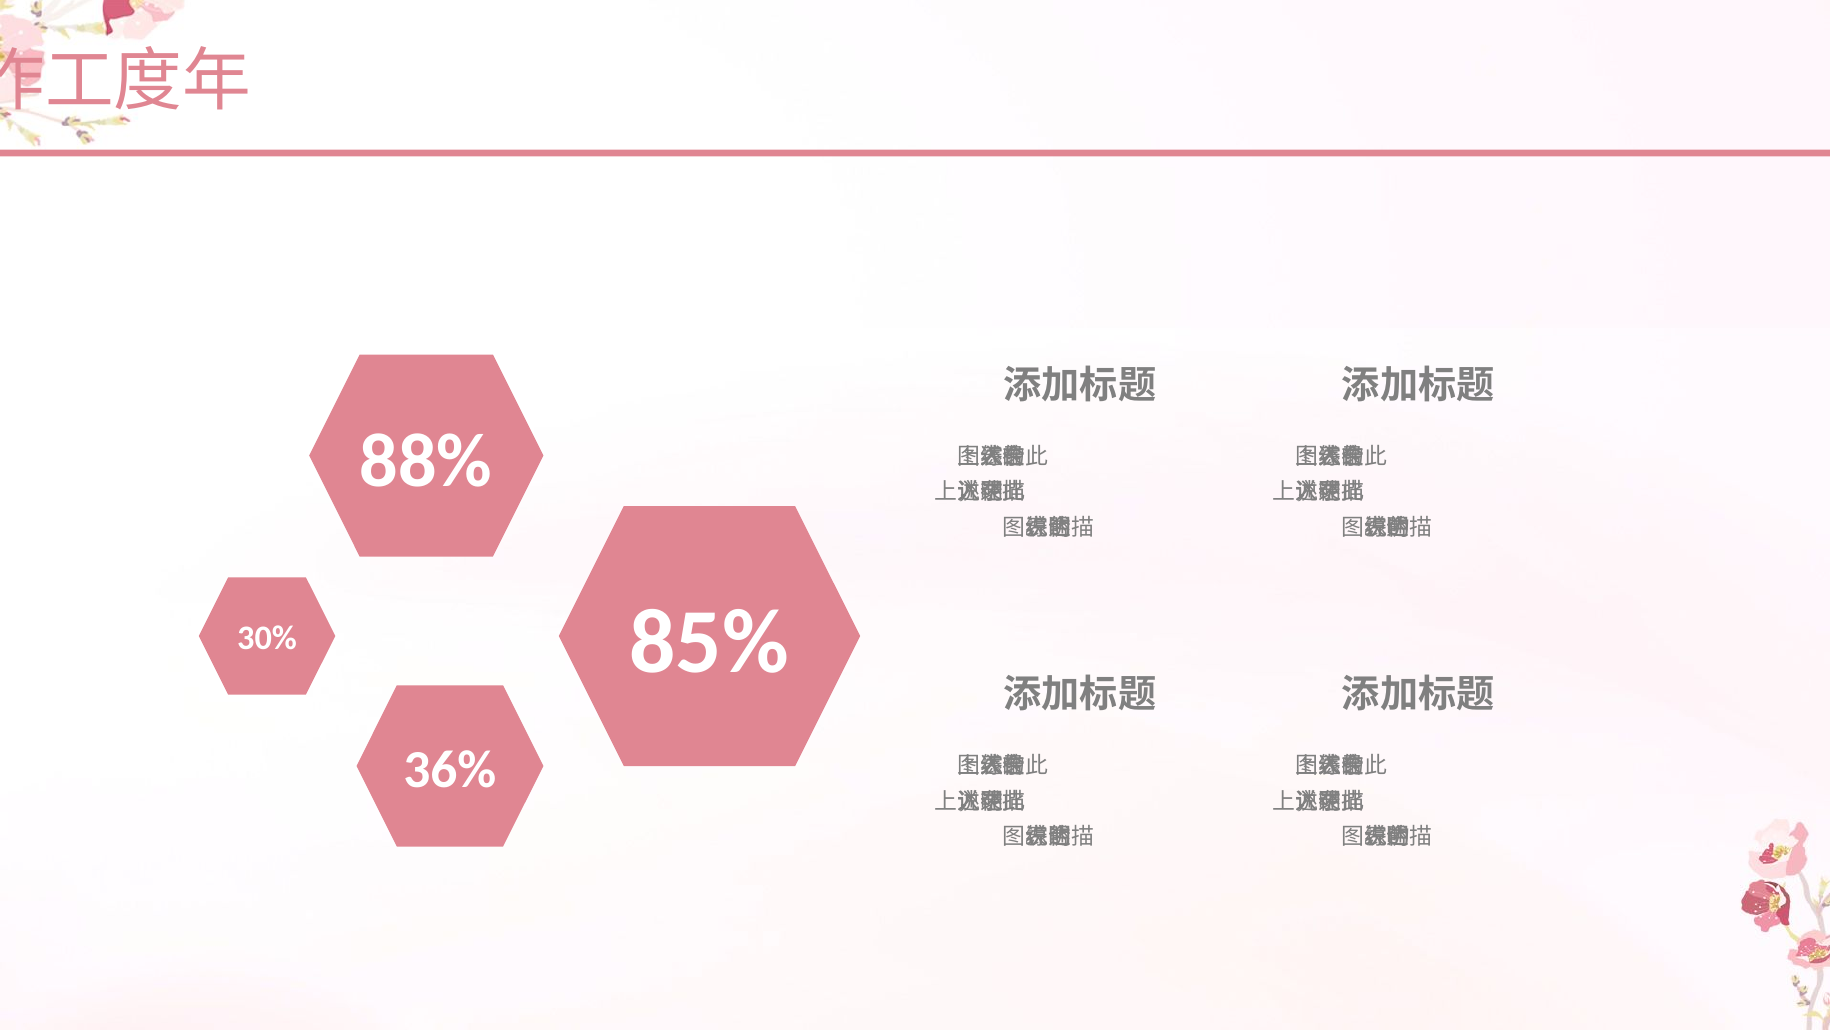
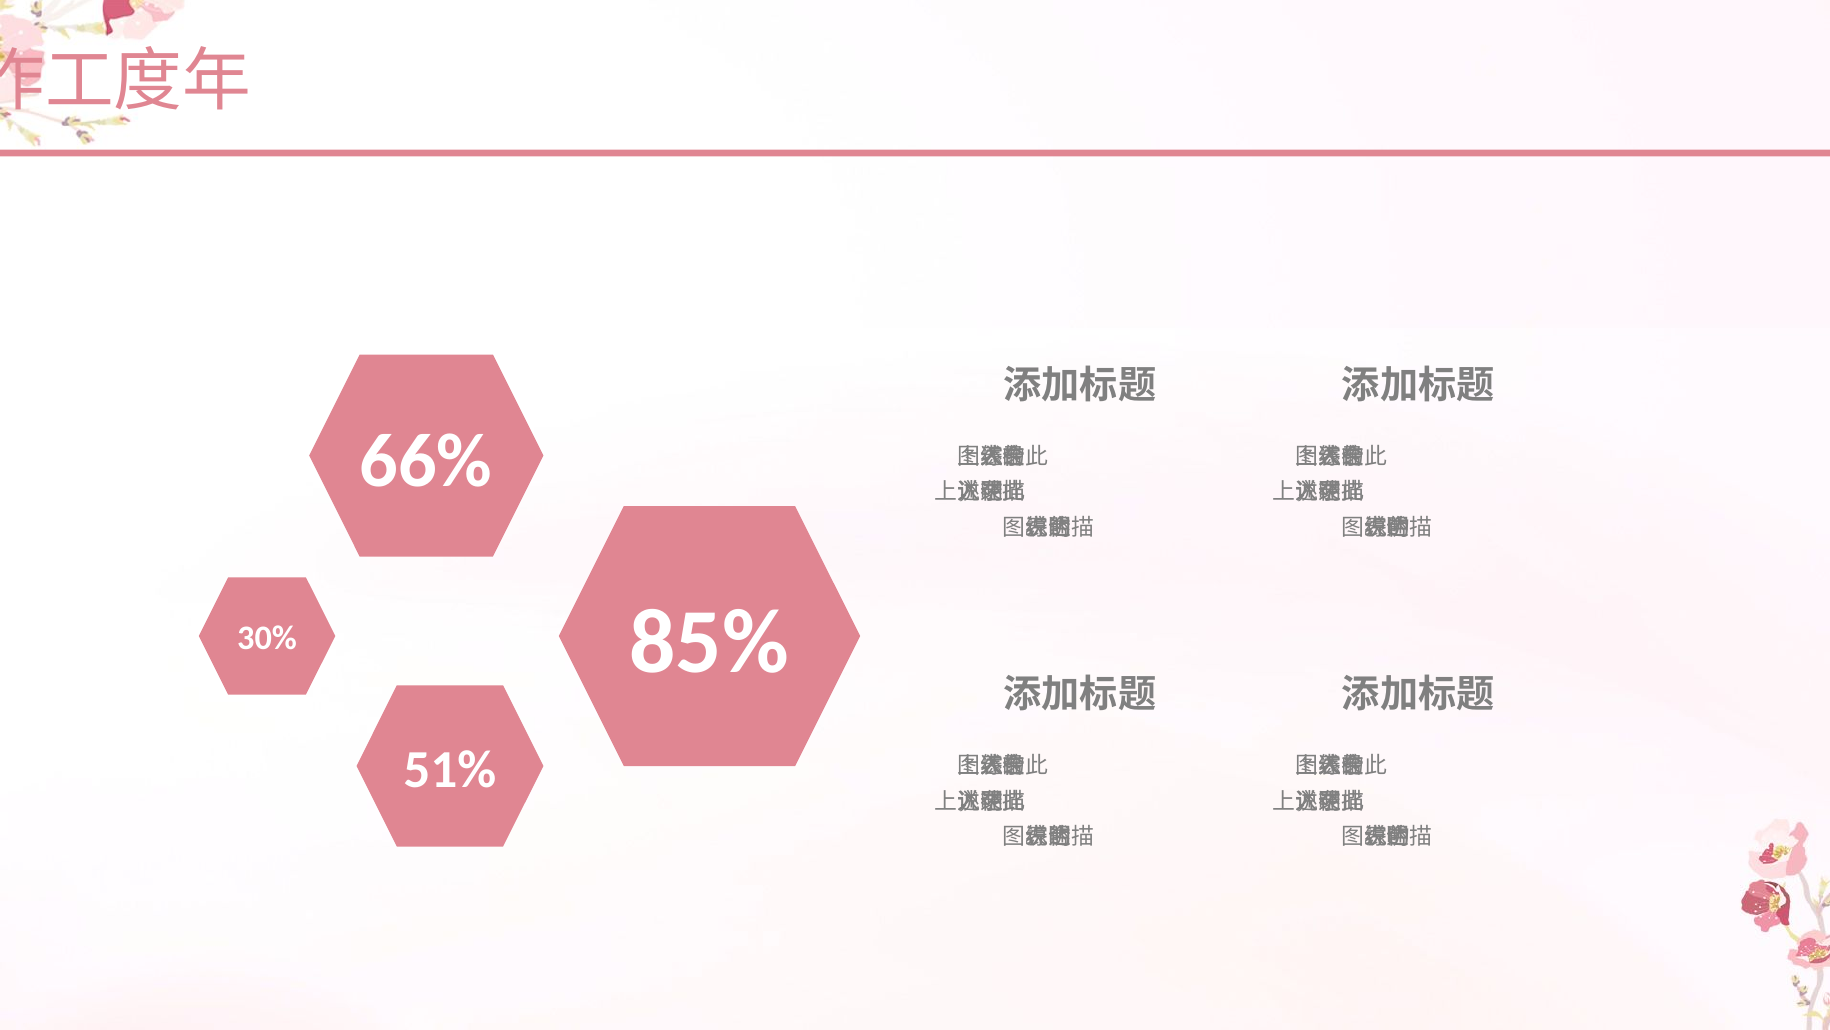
88%: 88% -> 66%
36%: 36% -> 51%
